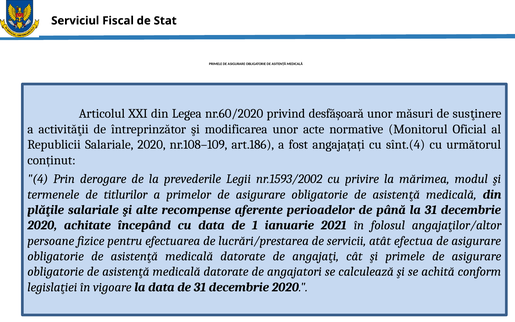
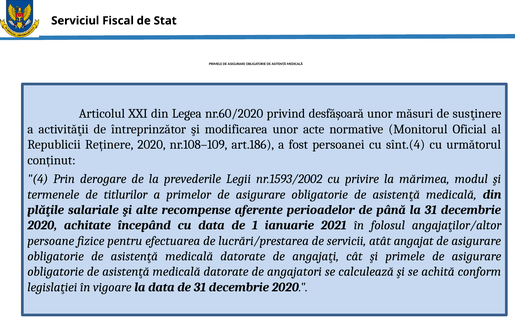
Republicii Salariale: Salariale -> Reținere
angajațați: angajațați -> persoanei
efectua: efectua -> angajat
